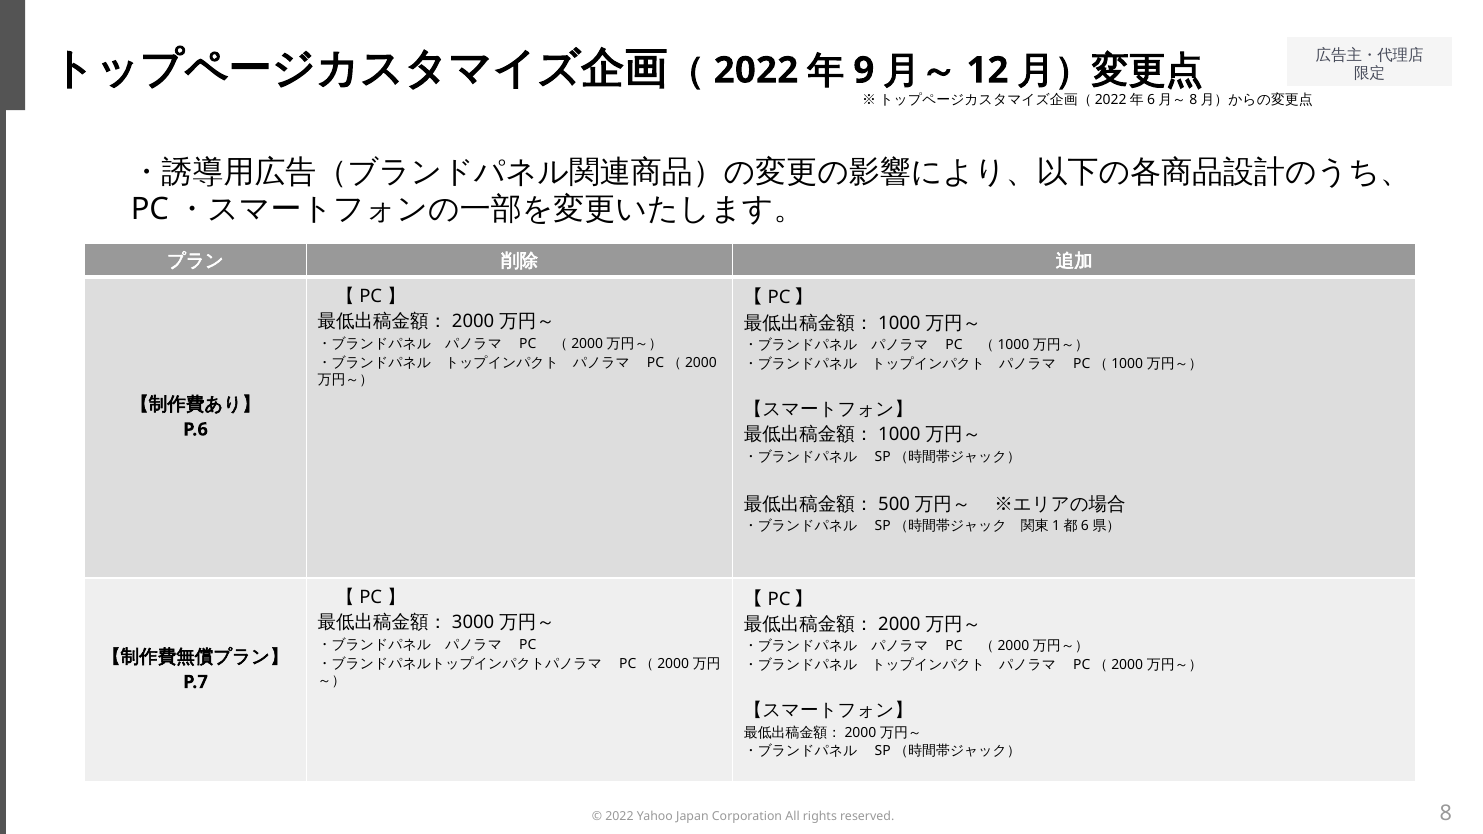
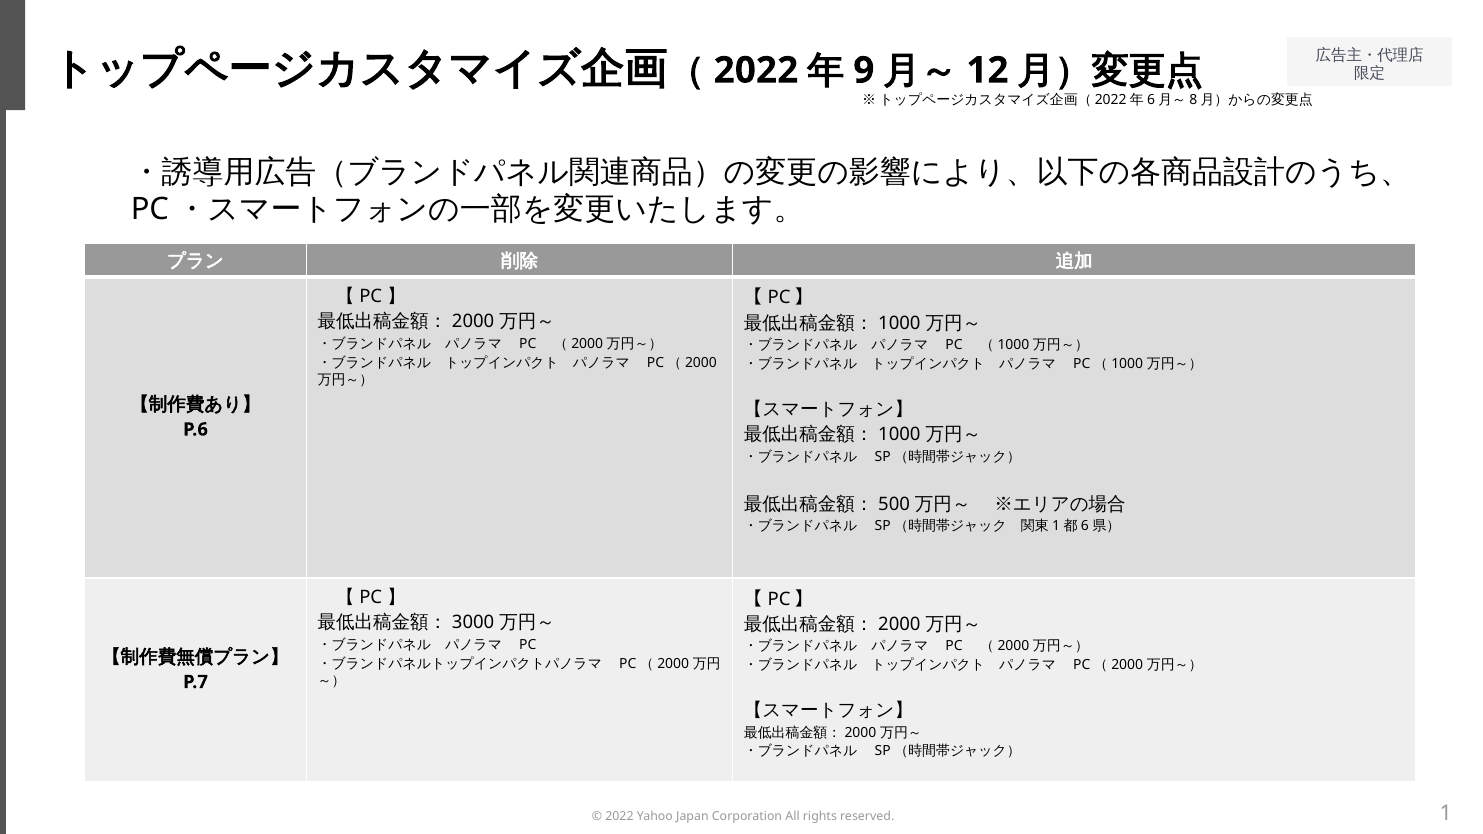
8: 8 -> 1
